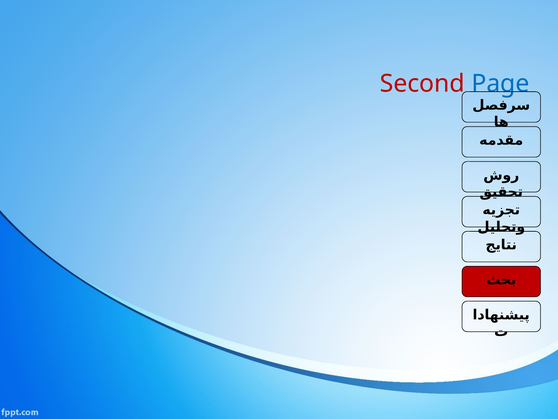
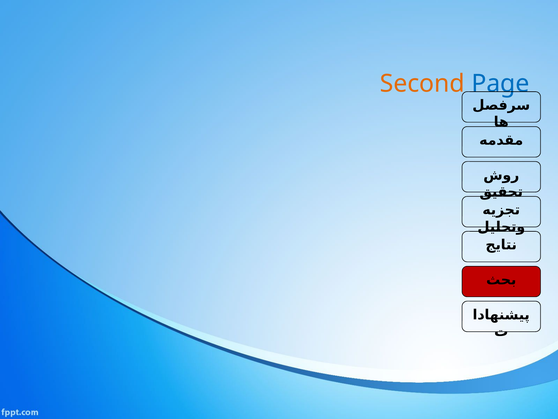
Second colour: red -> orange
